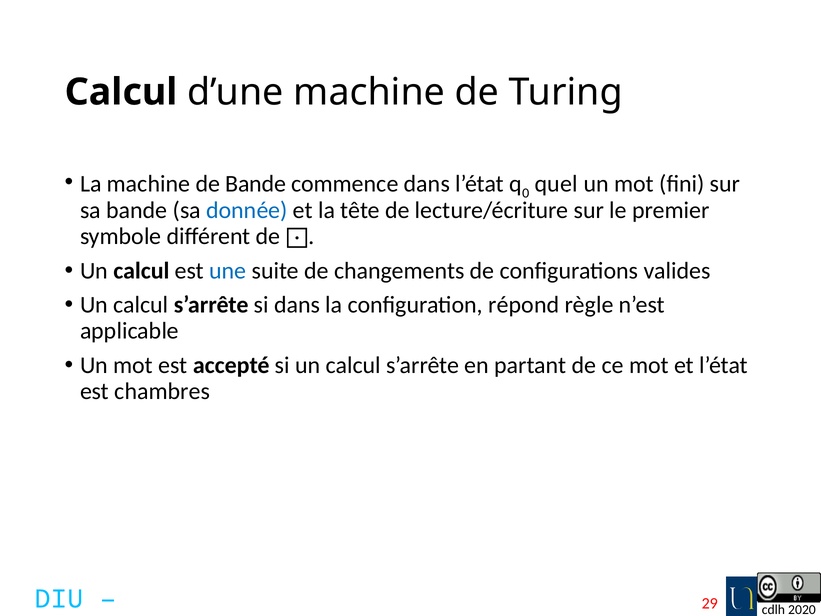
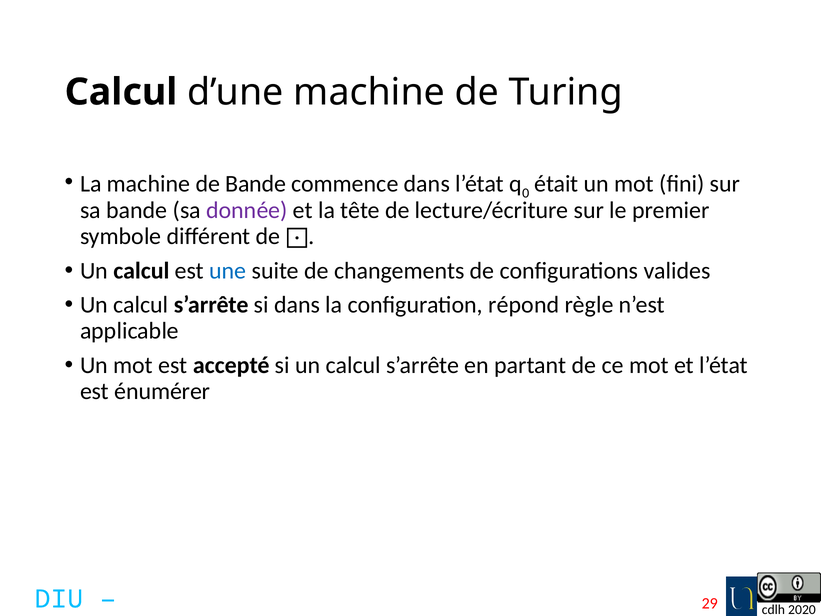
quel: quel -> était
donnée colour: blue -> purple
chambres: chambres -> énumérer
